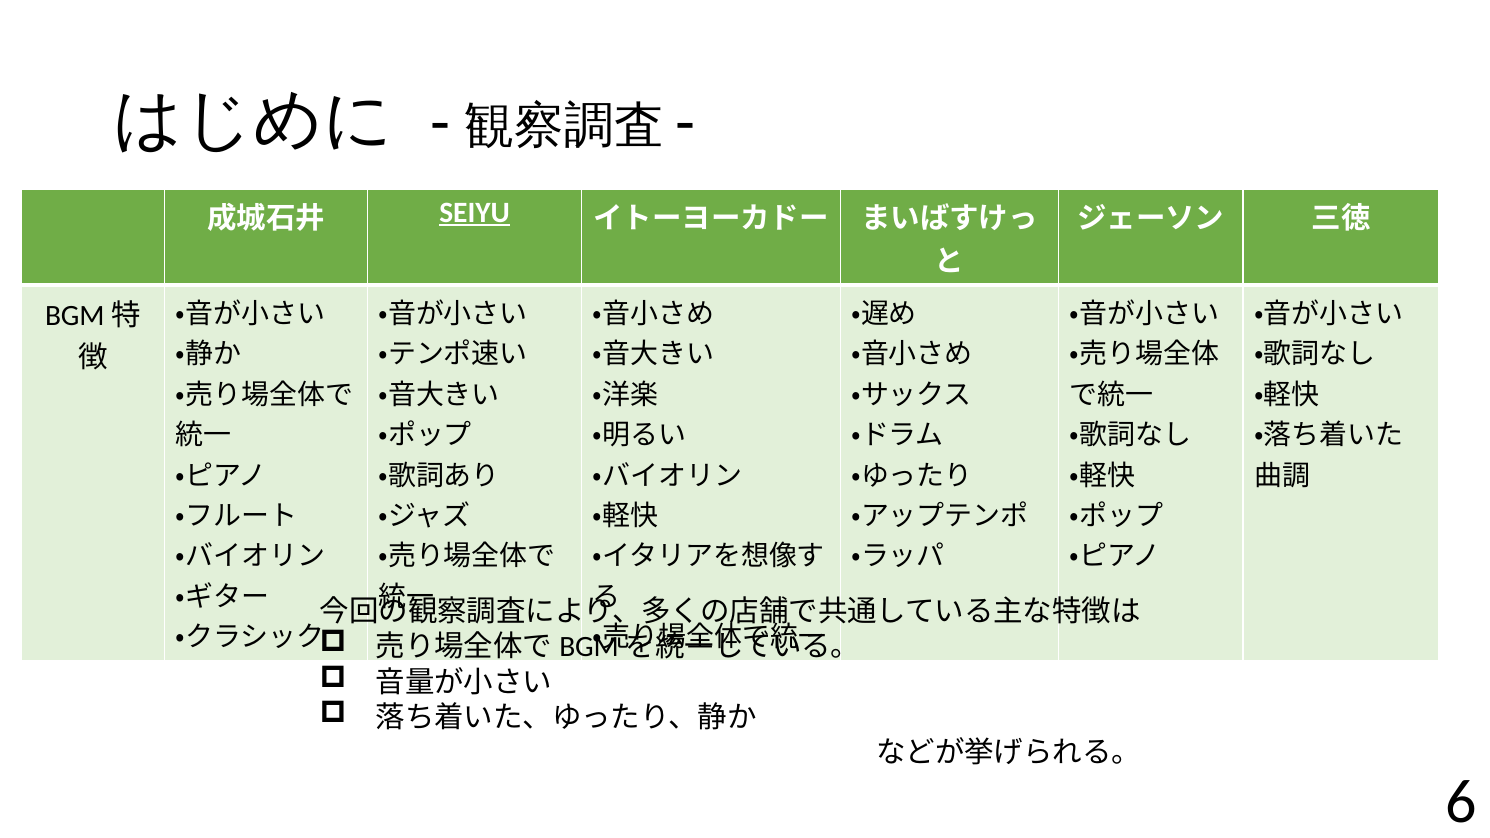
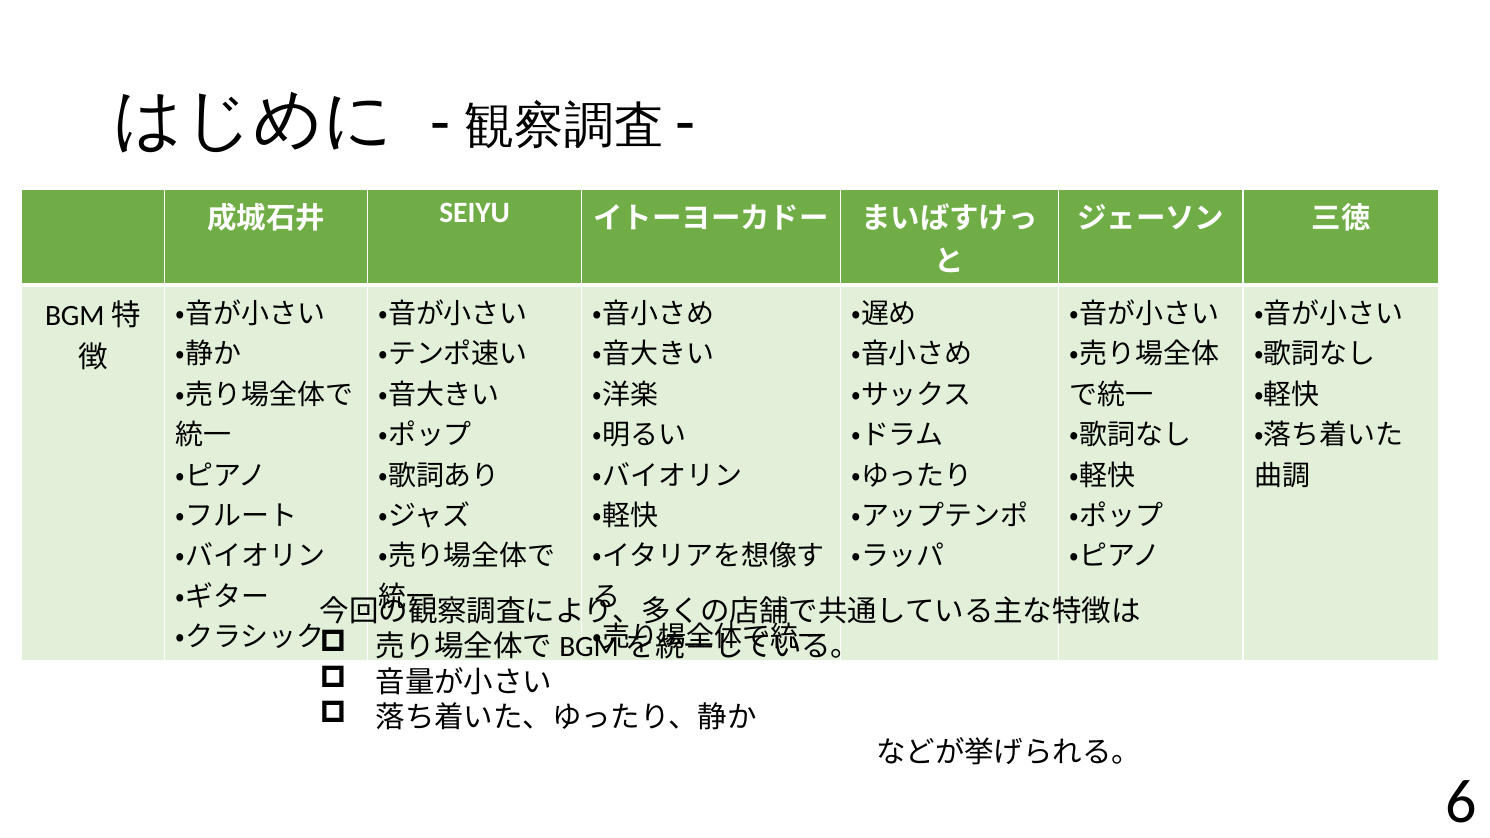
SEIYU underline: present -> none
